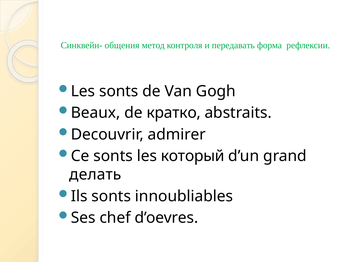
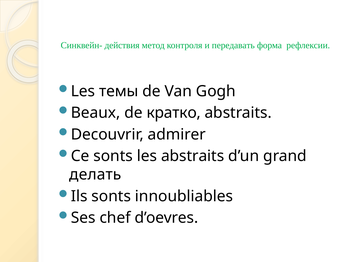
общения: общения -> действия
Les sonts: sonts -> темы
les который: который -> abstraits
